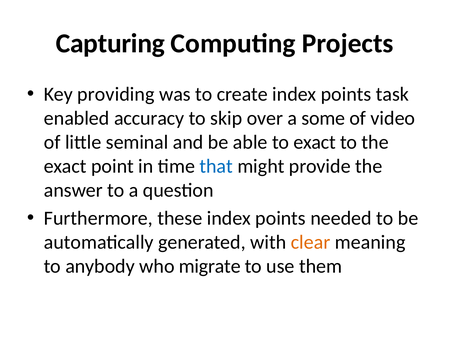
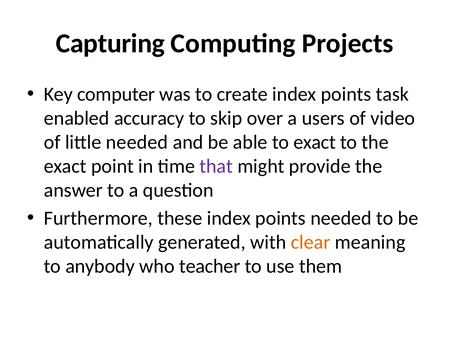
providing: providing -> computer
some: some -> users
little seminal: seminal -> needed
that colour: blue -> purple
migrate: migrate -> teacher
